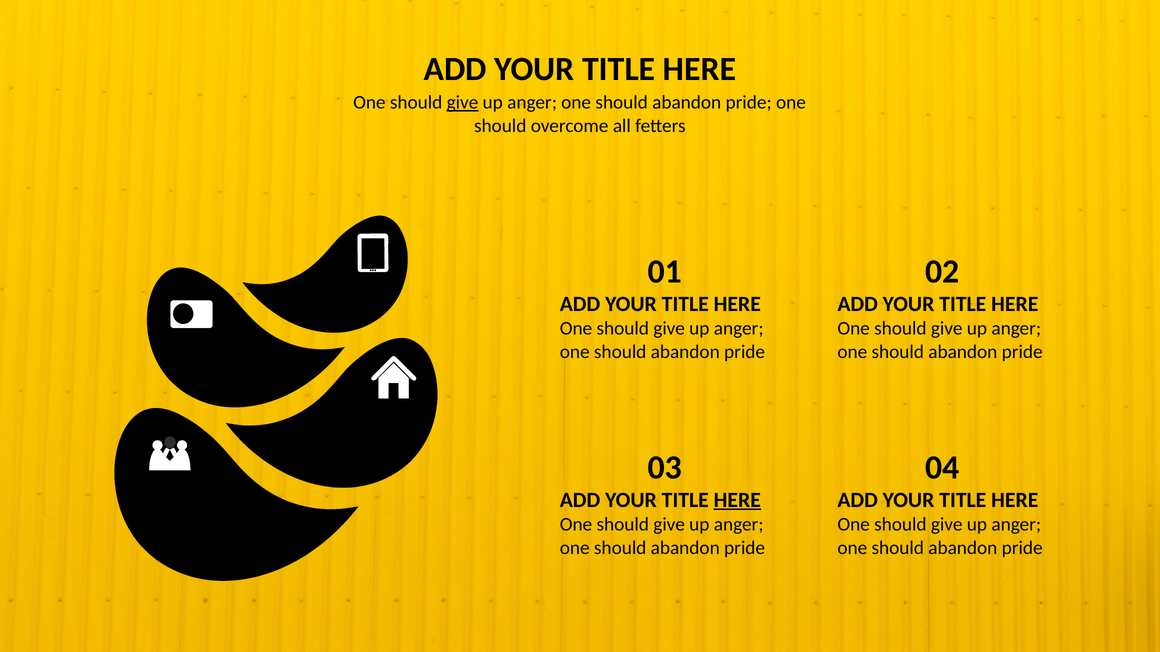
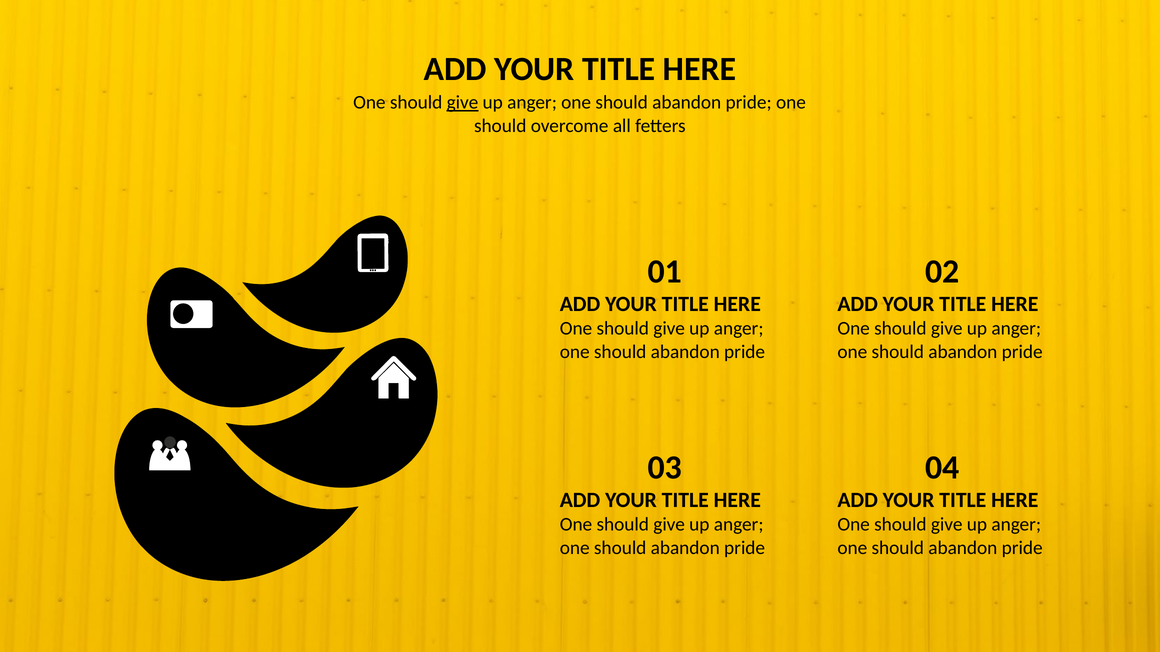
HERE at (737, 500) underline: present -> none
